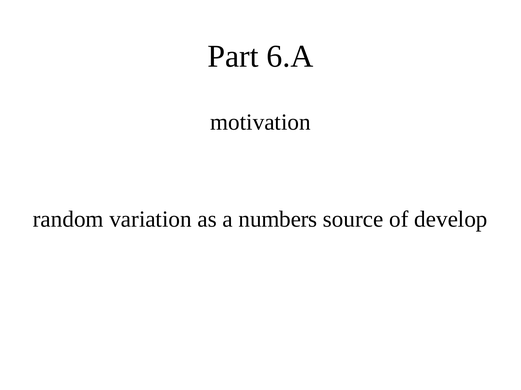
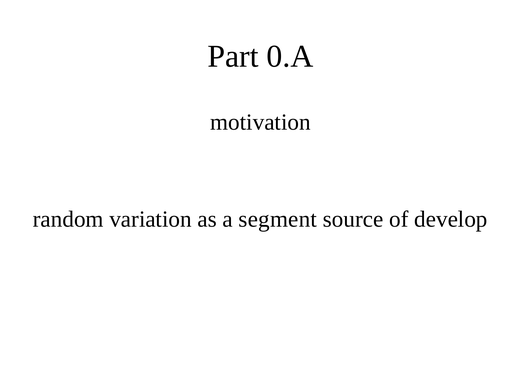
6.A: 6.A -> 0.A
numbers: numbers -> segment
